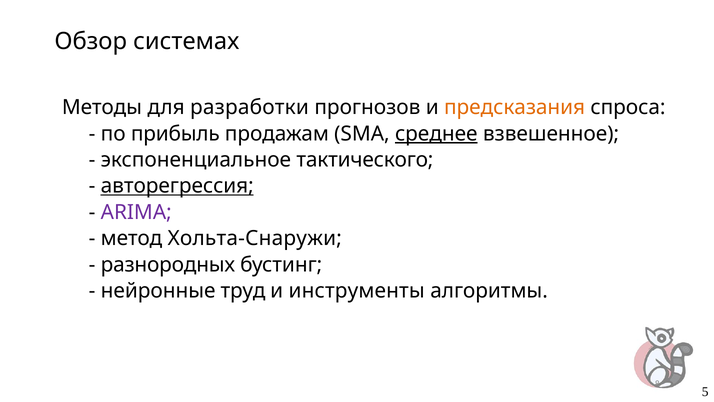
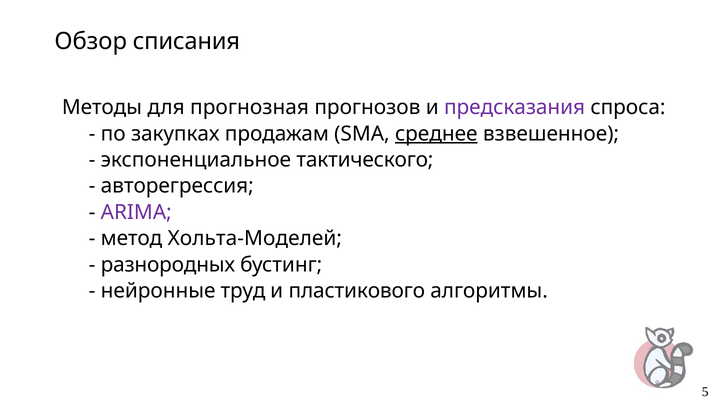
системах: системах -> списания
разработки: разработки -> прогнозная
предсказания colour: orange -> purple
прибыль: прибыль -> закупках
авторегрессия underline: present -> none
Хольта-Снаружи: Хольта-Снаружи -> Хольта-Моделей
инструменты: инструменты -> пластикового
